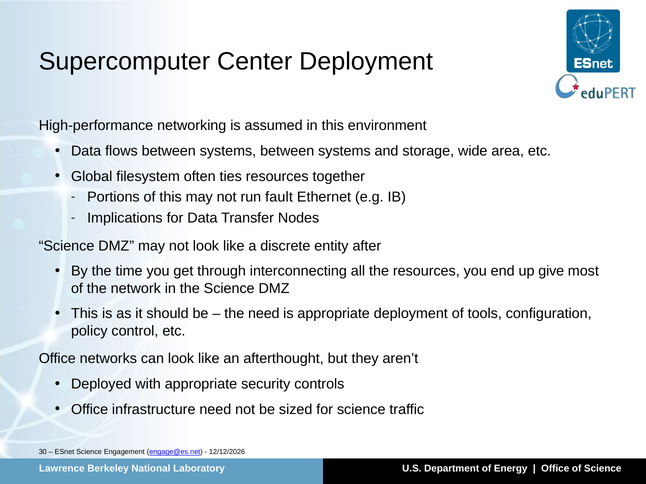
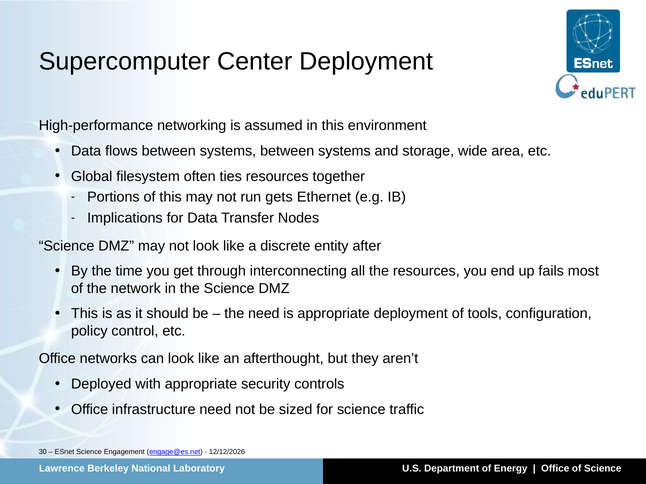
fault: fault -> gets
give: give -> fails
